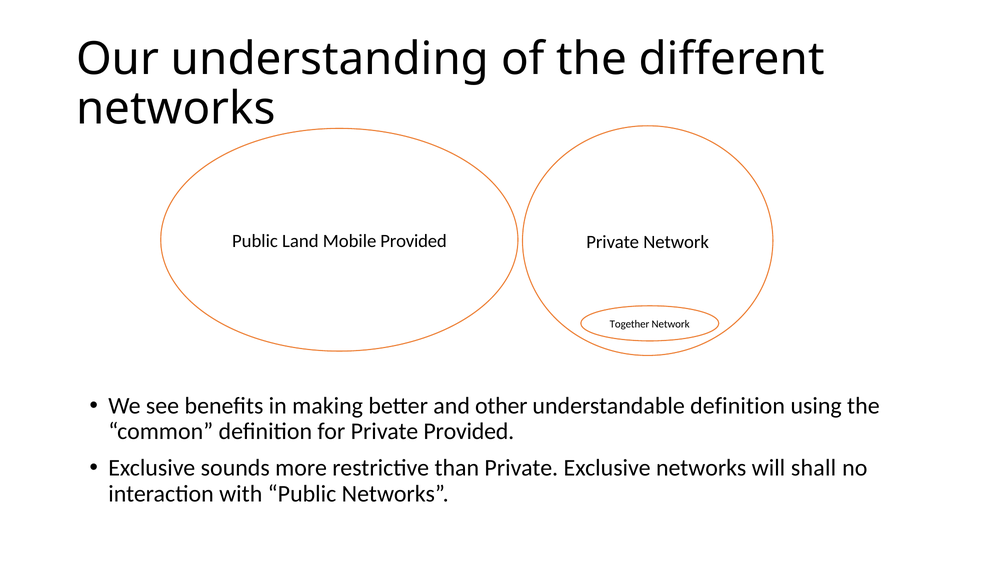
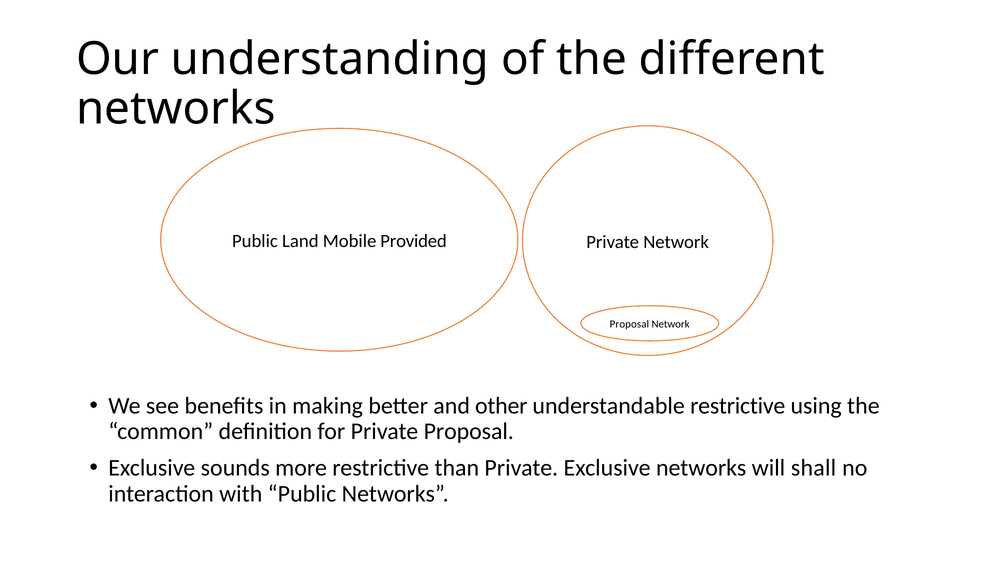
Together at (630, 324): Together -> Proposal
understandable definition: definition -> restrictive
Private Provided: Provided -> Proposal
